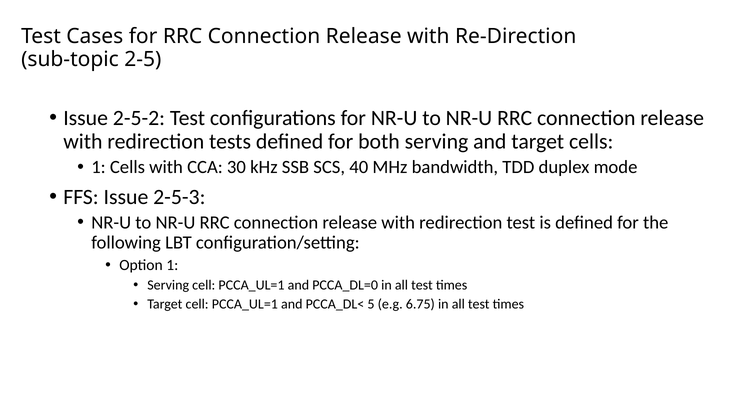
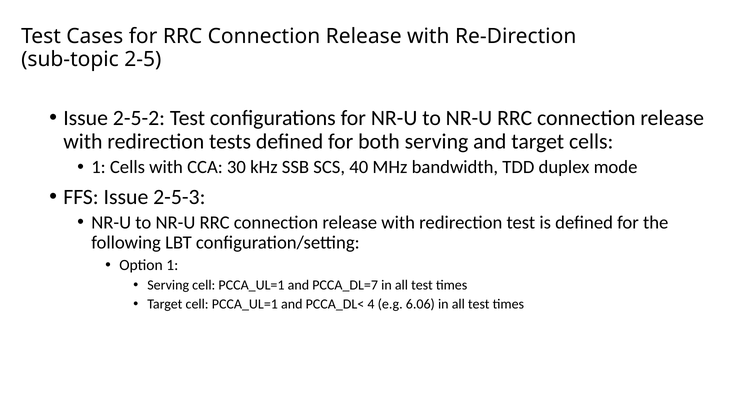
PCCA_DL=0: PCCA_DL=0 -> PCCA_DL=7
5: 5 -> 4
6.75: 6.75 -> 6.06
